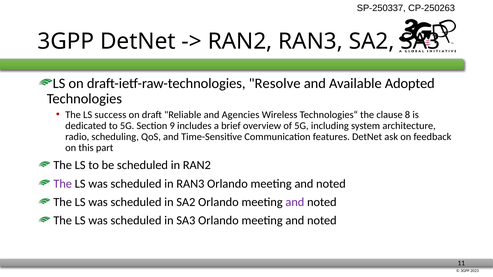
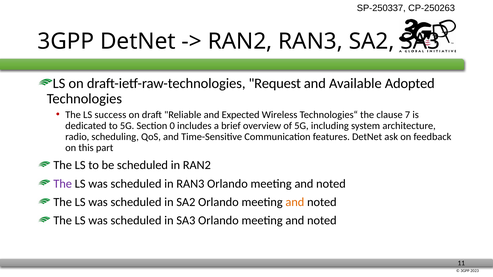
Resolve: Resolve -> Request
Agencies: Agencies -> Expected
8: 8 -> 7
9: 9 -> 0
and at (295, 202) colour: purple -> orange
